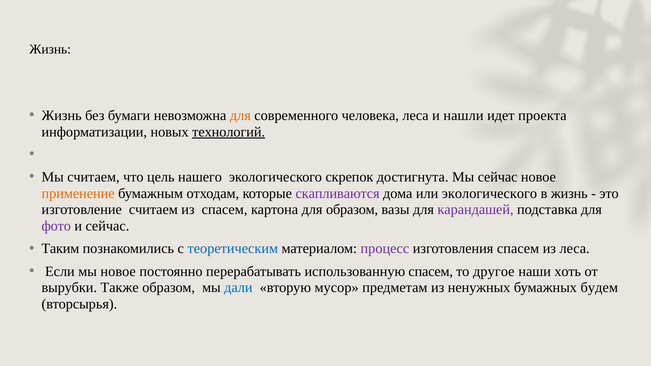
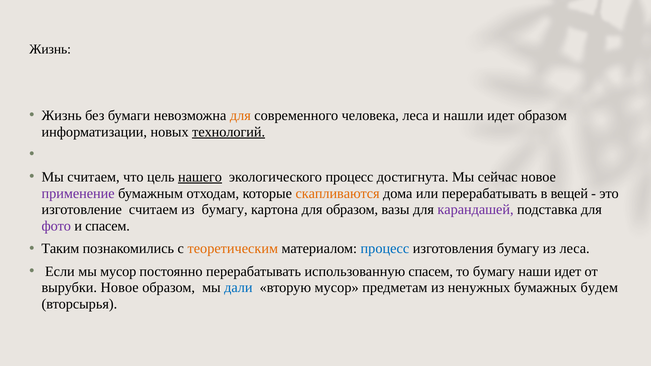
идет проекта: проекта -> образом
нашего underline: none -> present
экологического скрепок: скрепок -> процесс
применение colour: orange -> purple
скапливаются colour: purple -> orange
или экологического: экологического -> перерабатывать
в жизнь: жизнь -> вещей
из спасем: спасем -> бумагу
и сейчас: сейчас -> спасем
теоретическим colour: blue -> orange
процесс at (385, 249) colour: purple -> blue
изготовления спасем: спасем -> бумагу
мы новое: новое -> мусор
то другое: другое -> бумагу
наши хоть: хоть -> идет
вырубки Также: Также -> Новое
